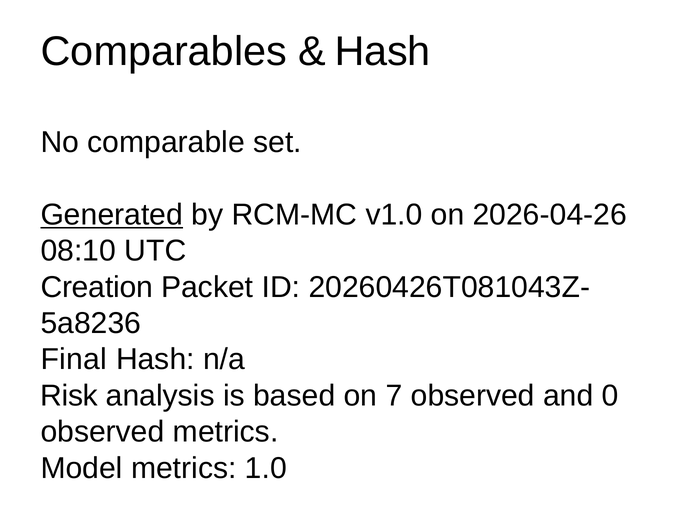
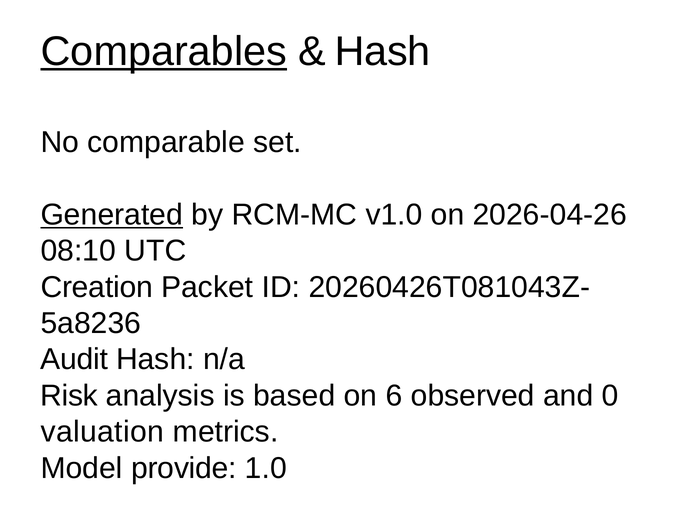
Comparables underline: none -> present
Final: Final -> Audit
7: 7 -> 6
observed at (103, 432): observed -> valuation
Model metrics: metrics -> provide
